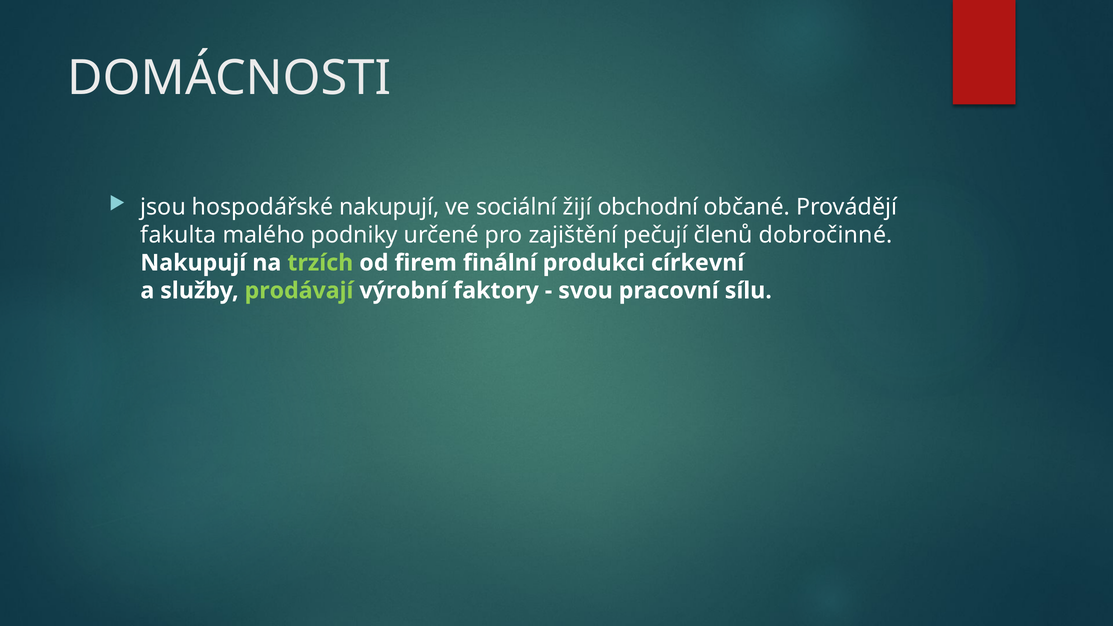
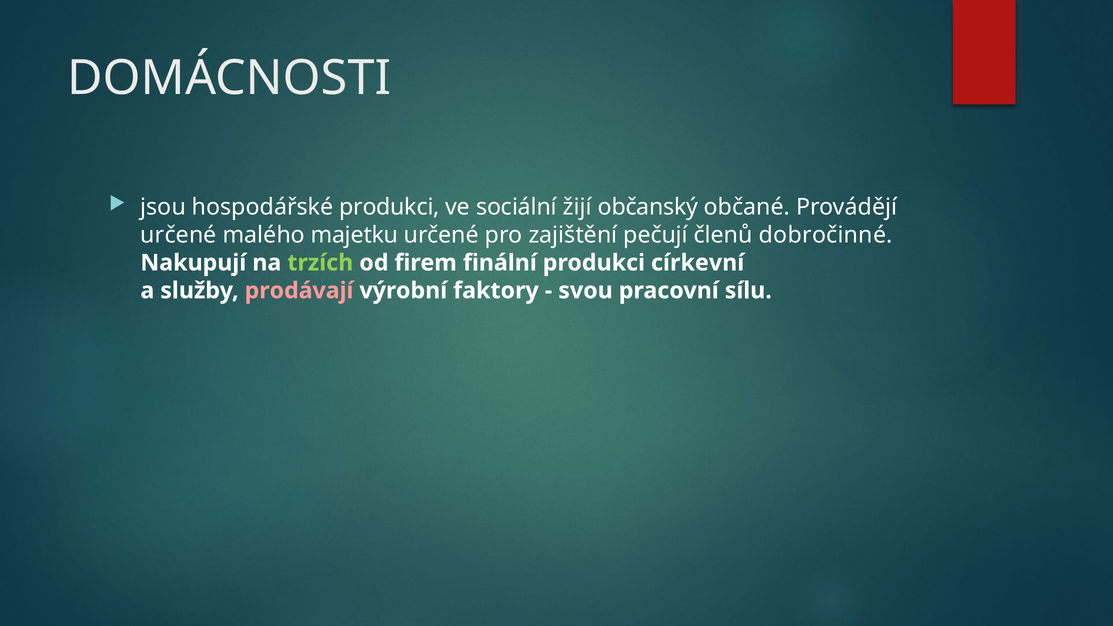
hospodářské nakupují: nakupují -> produkci
obchodní: obchodní -> občanský
fakulta at (178, 235): fakulta -> určené
podniky: podniky -> majetku
prodávají colour: light green -> pink
